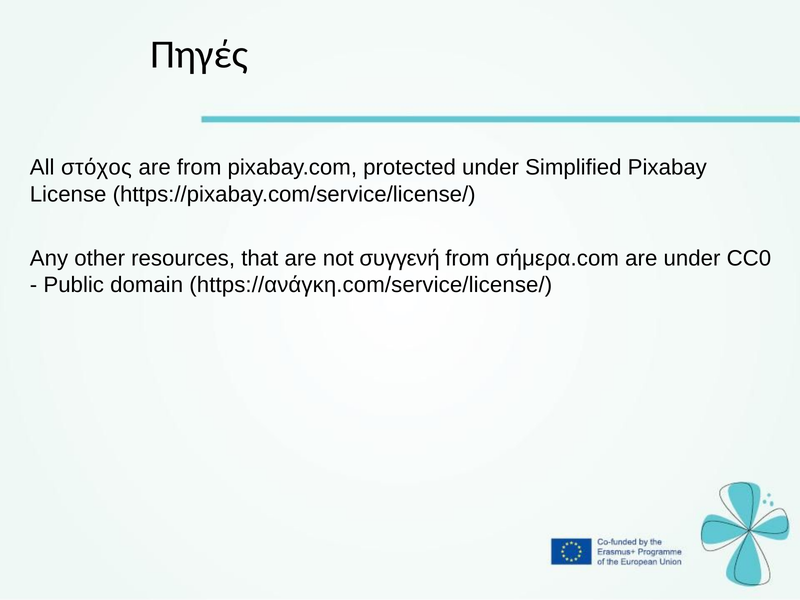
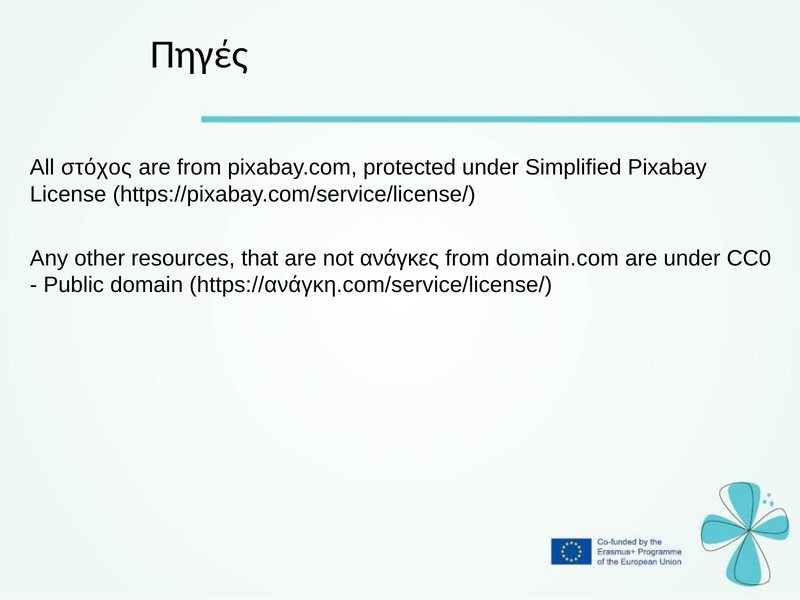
συγγενή: συγγενή -> ανάγκες
σήμερα.com: σήμερα.com -> domain.com
